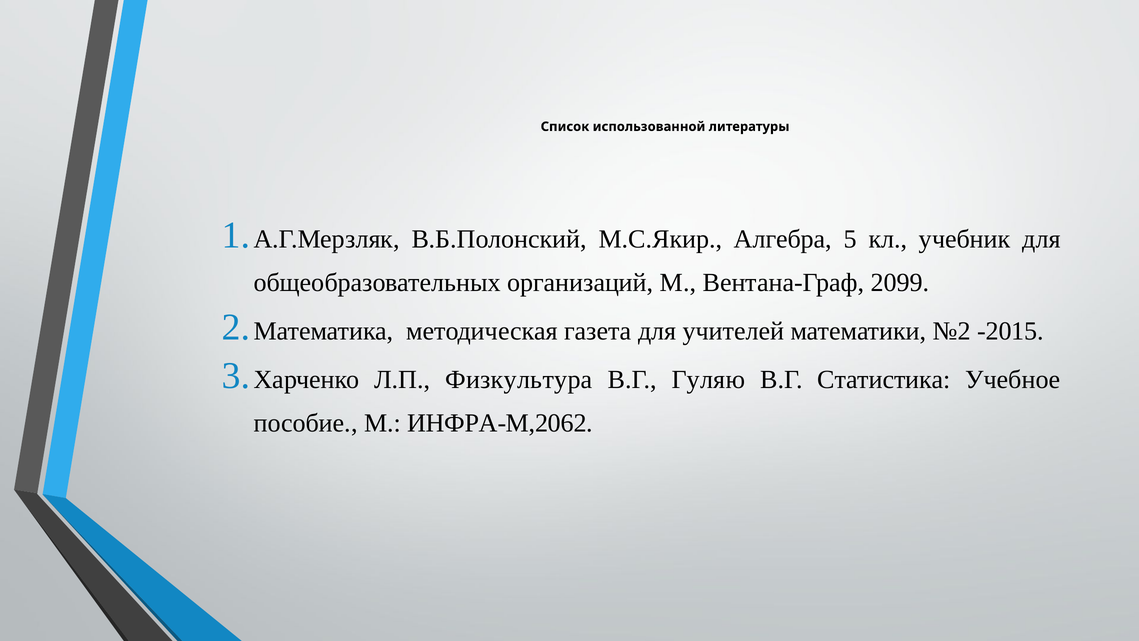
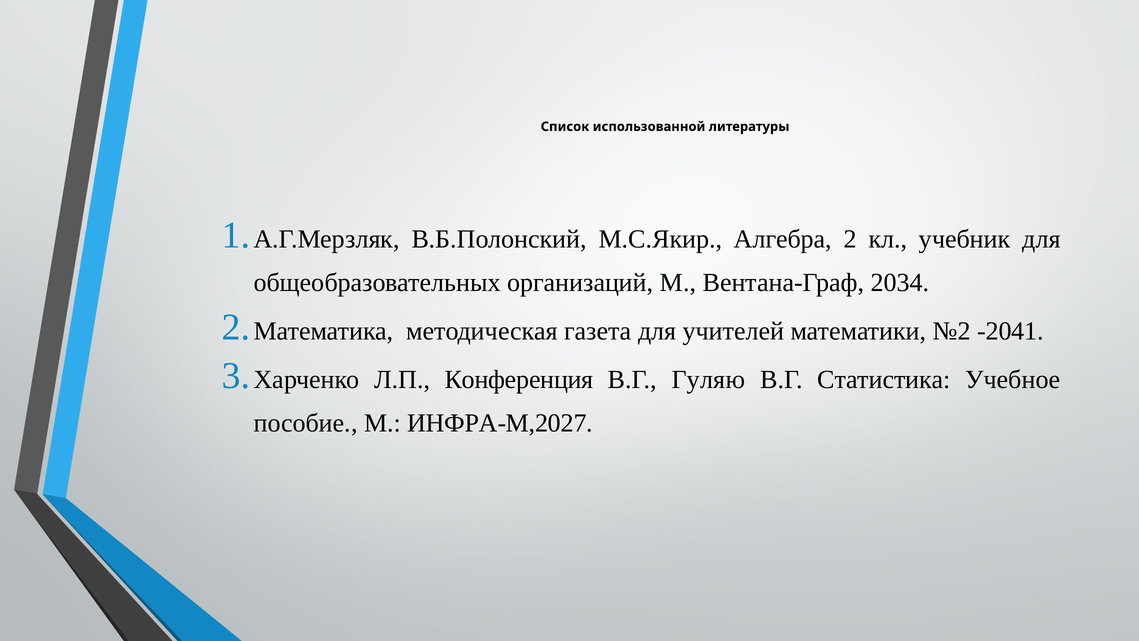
Алгебра 5: 5 -> 2
2099: 2099 -> 2034
-2015: -2015 -> -2041
Физкультура: Физкультура -> Конференция
ИНФРА-М,2062: ИНФРА-М,2062 -> ИНФРА-М,2027
